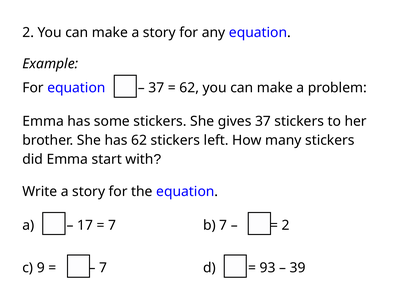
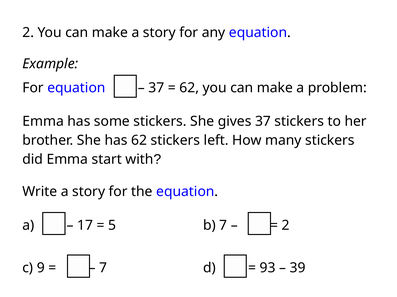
7 at (112, 226): 7 -> 5
